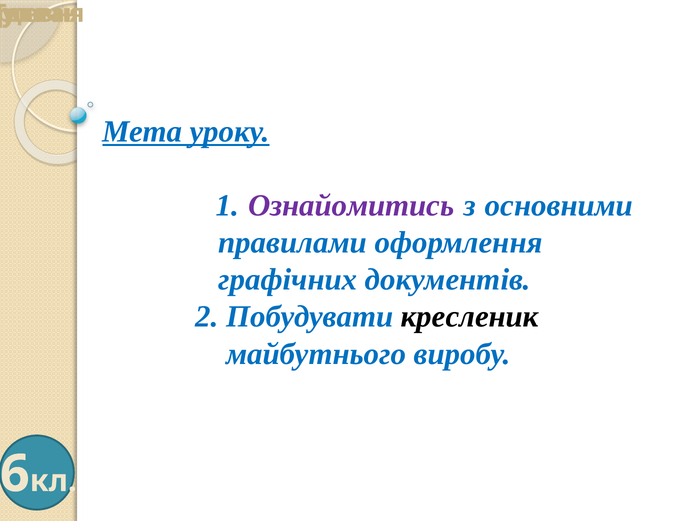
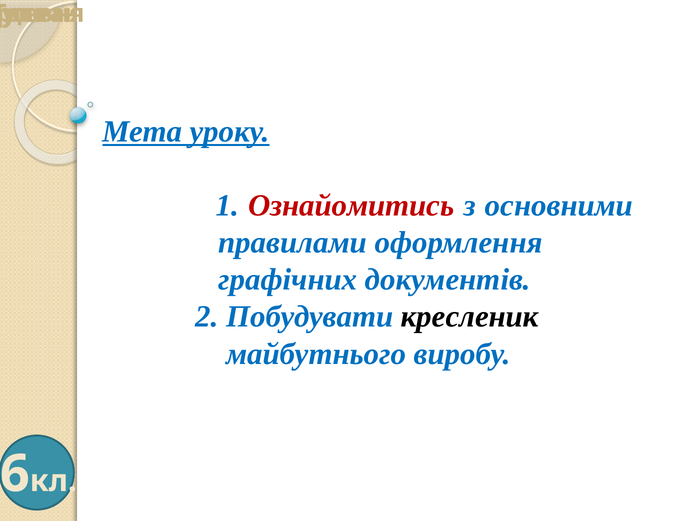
Ознайомитись colour: purple -> red
